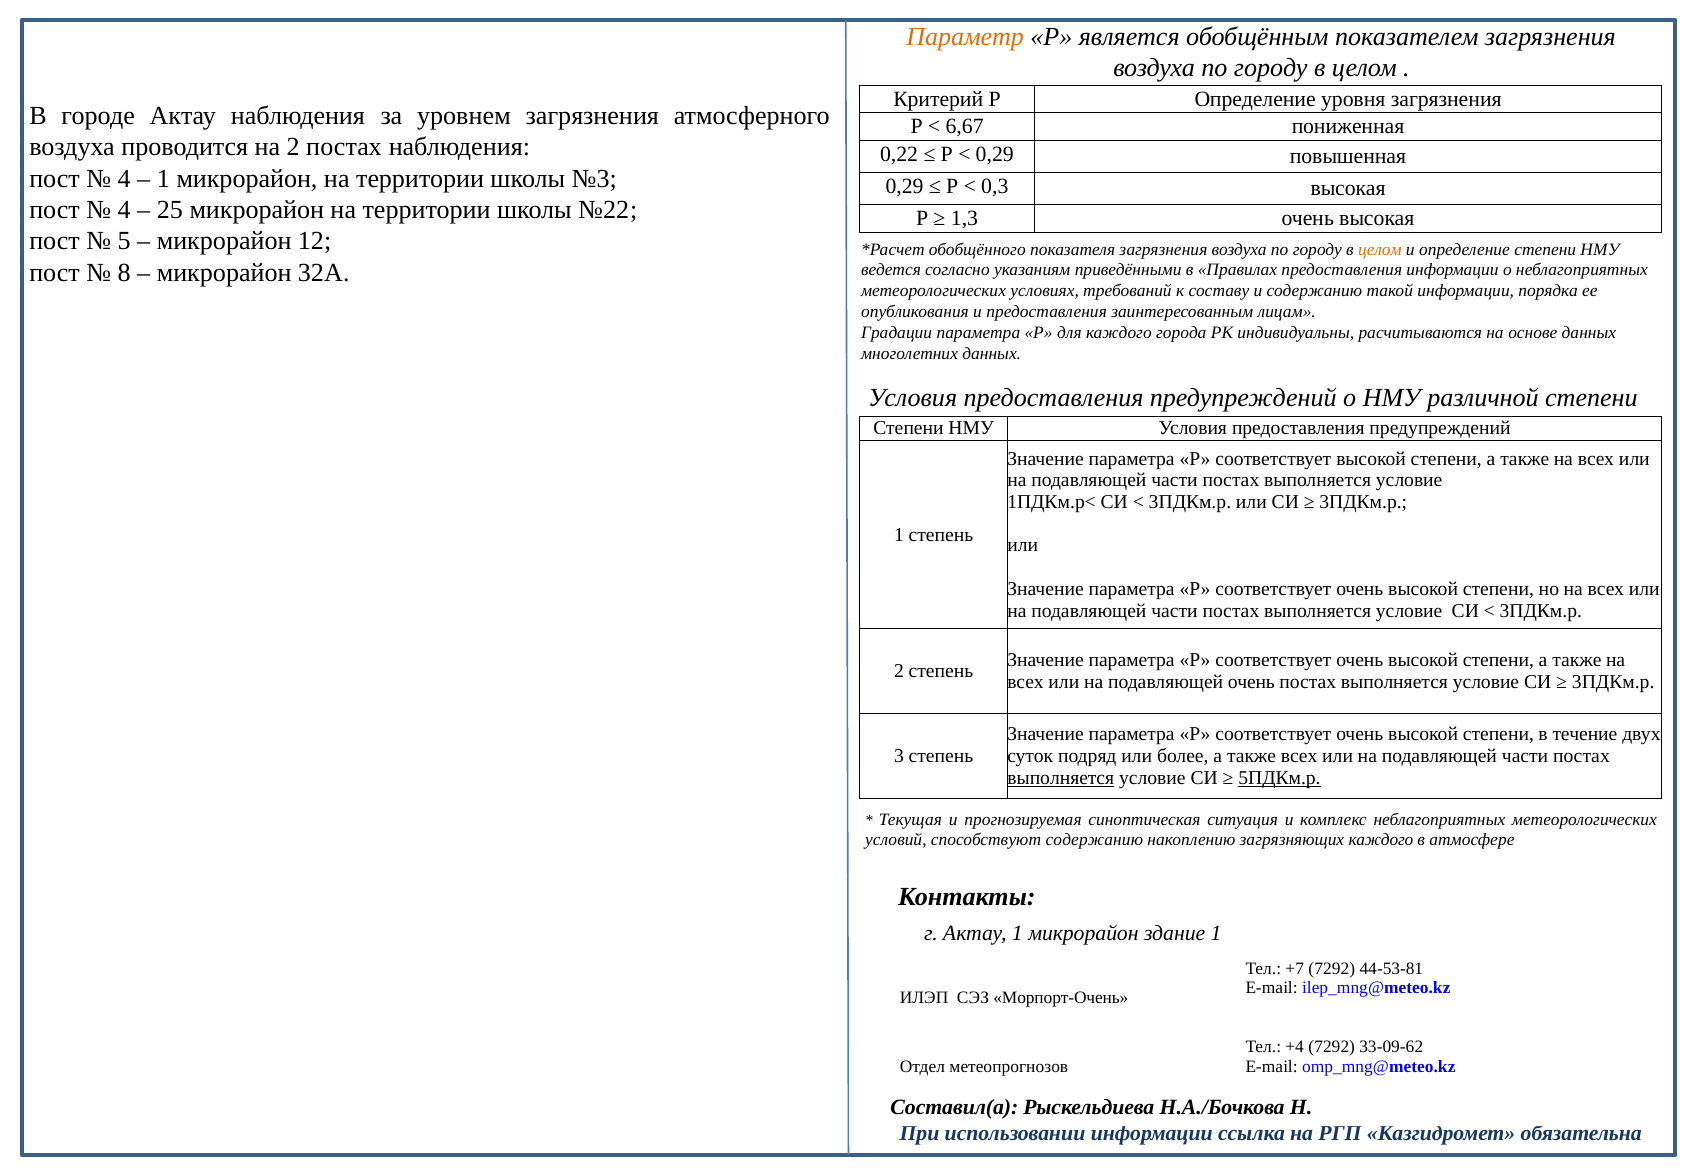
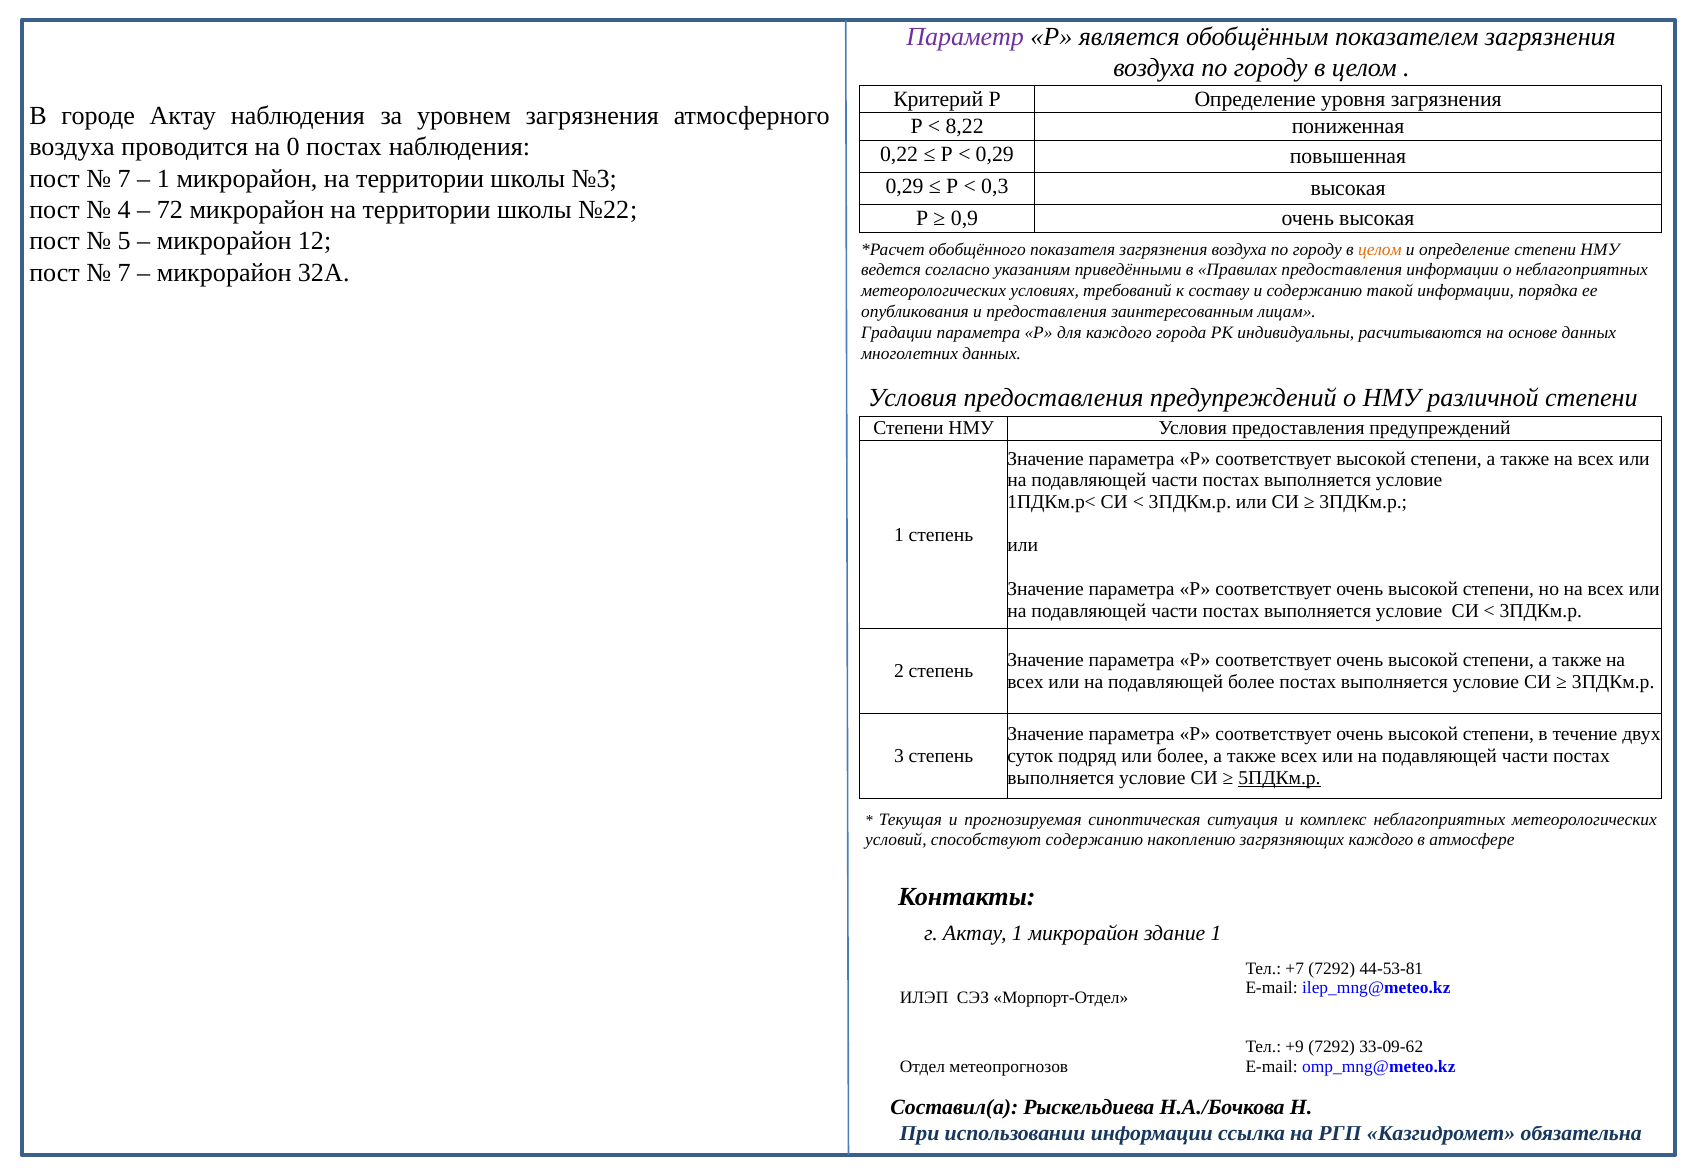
Параметр colour: orange -> purple
6,67: 6,67 -> 8,22
на 2: 2 -> 0
4 at (124, 179): 4 -> 7
25: 25 -> 72
1,3: 1,3 -> 0,9
8 at (124, 272): 8 -> 7
подавляющей очень: очень -> более
выполняется at (1061, 778) underline: present -> none
Морпорт-Очень: Морпорт-Очень -> Морпорт-Отдел
+4: +4 -> +9
